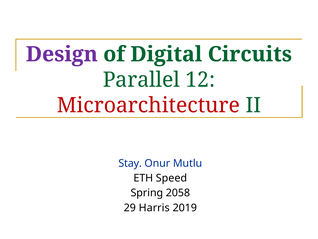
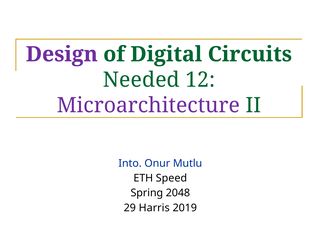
Parallel: Parallel -> Needed
Microarchitecture colour: red -> purple
Stay: Stay -> Into
2058: 2058 -> 2048
